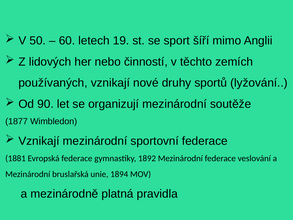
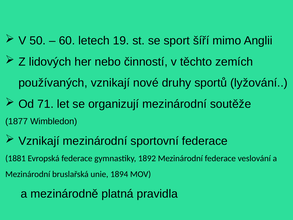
90: 90 -> 71
